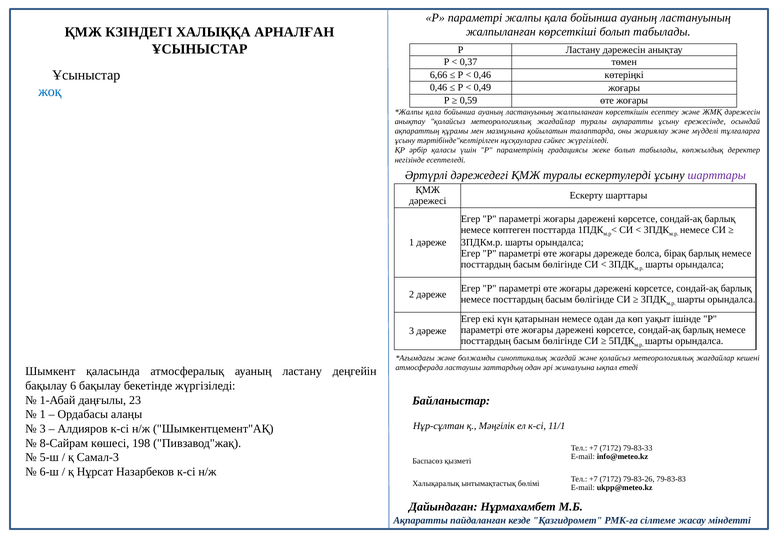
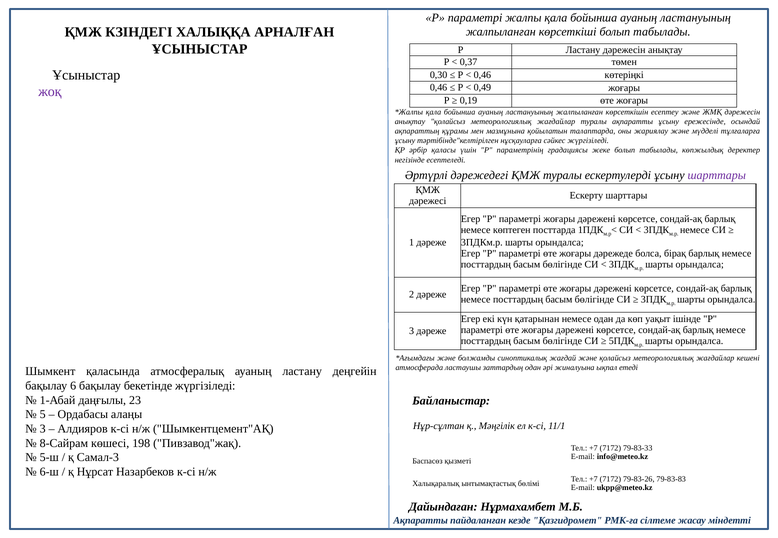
6,66: 6,66 -> 0,30
жоқ colour: blue -> purple
0,59: 0,59 -> 0,19
1 at (43, 415): 1 -> 5
